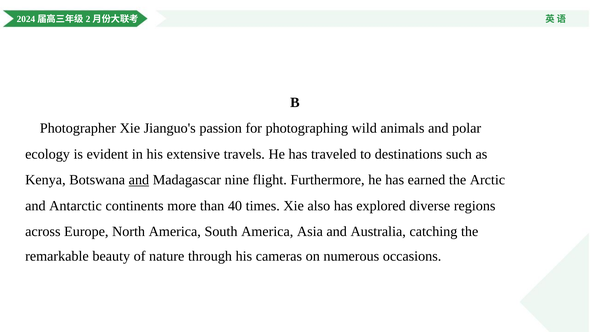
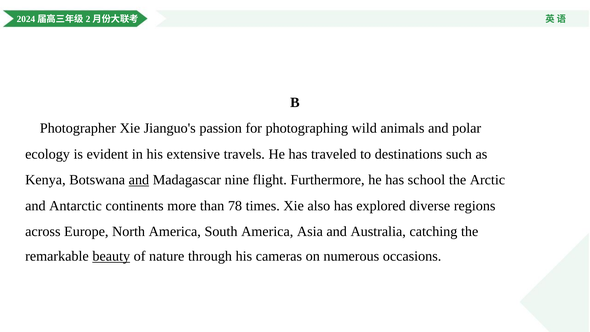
earned: earned -> school
40: 40 -> 78
beauty underline: none -> present
